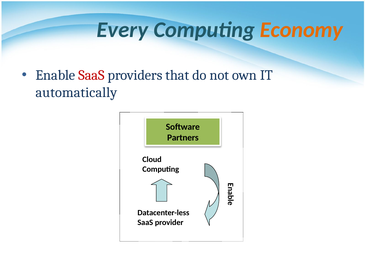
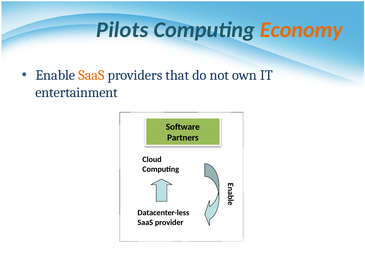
Every: Every -> Pilots
SaaS at (91, 75) colour: red -> orange
automatically: automatically -> entertainment
